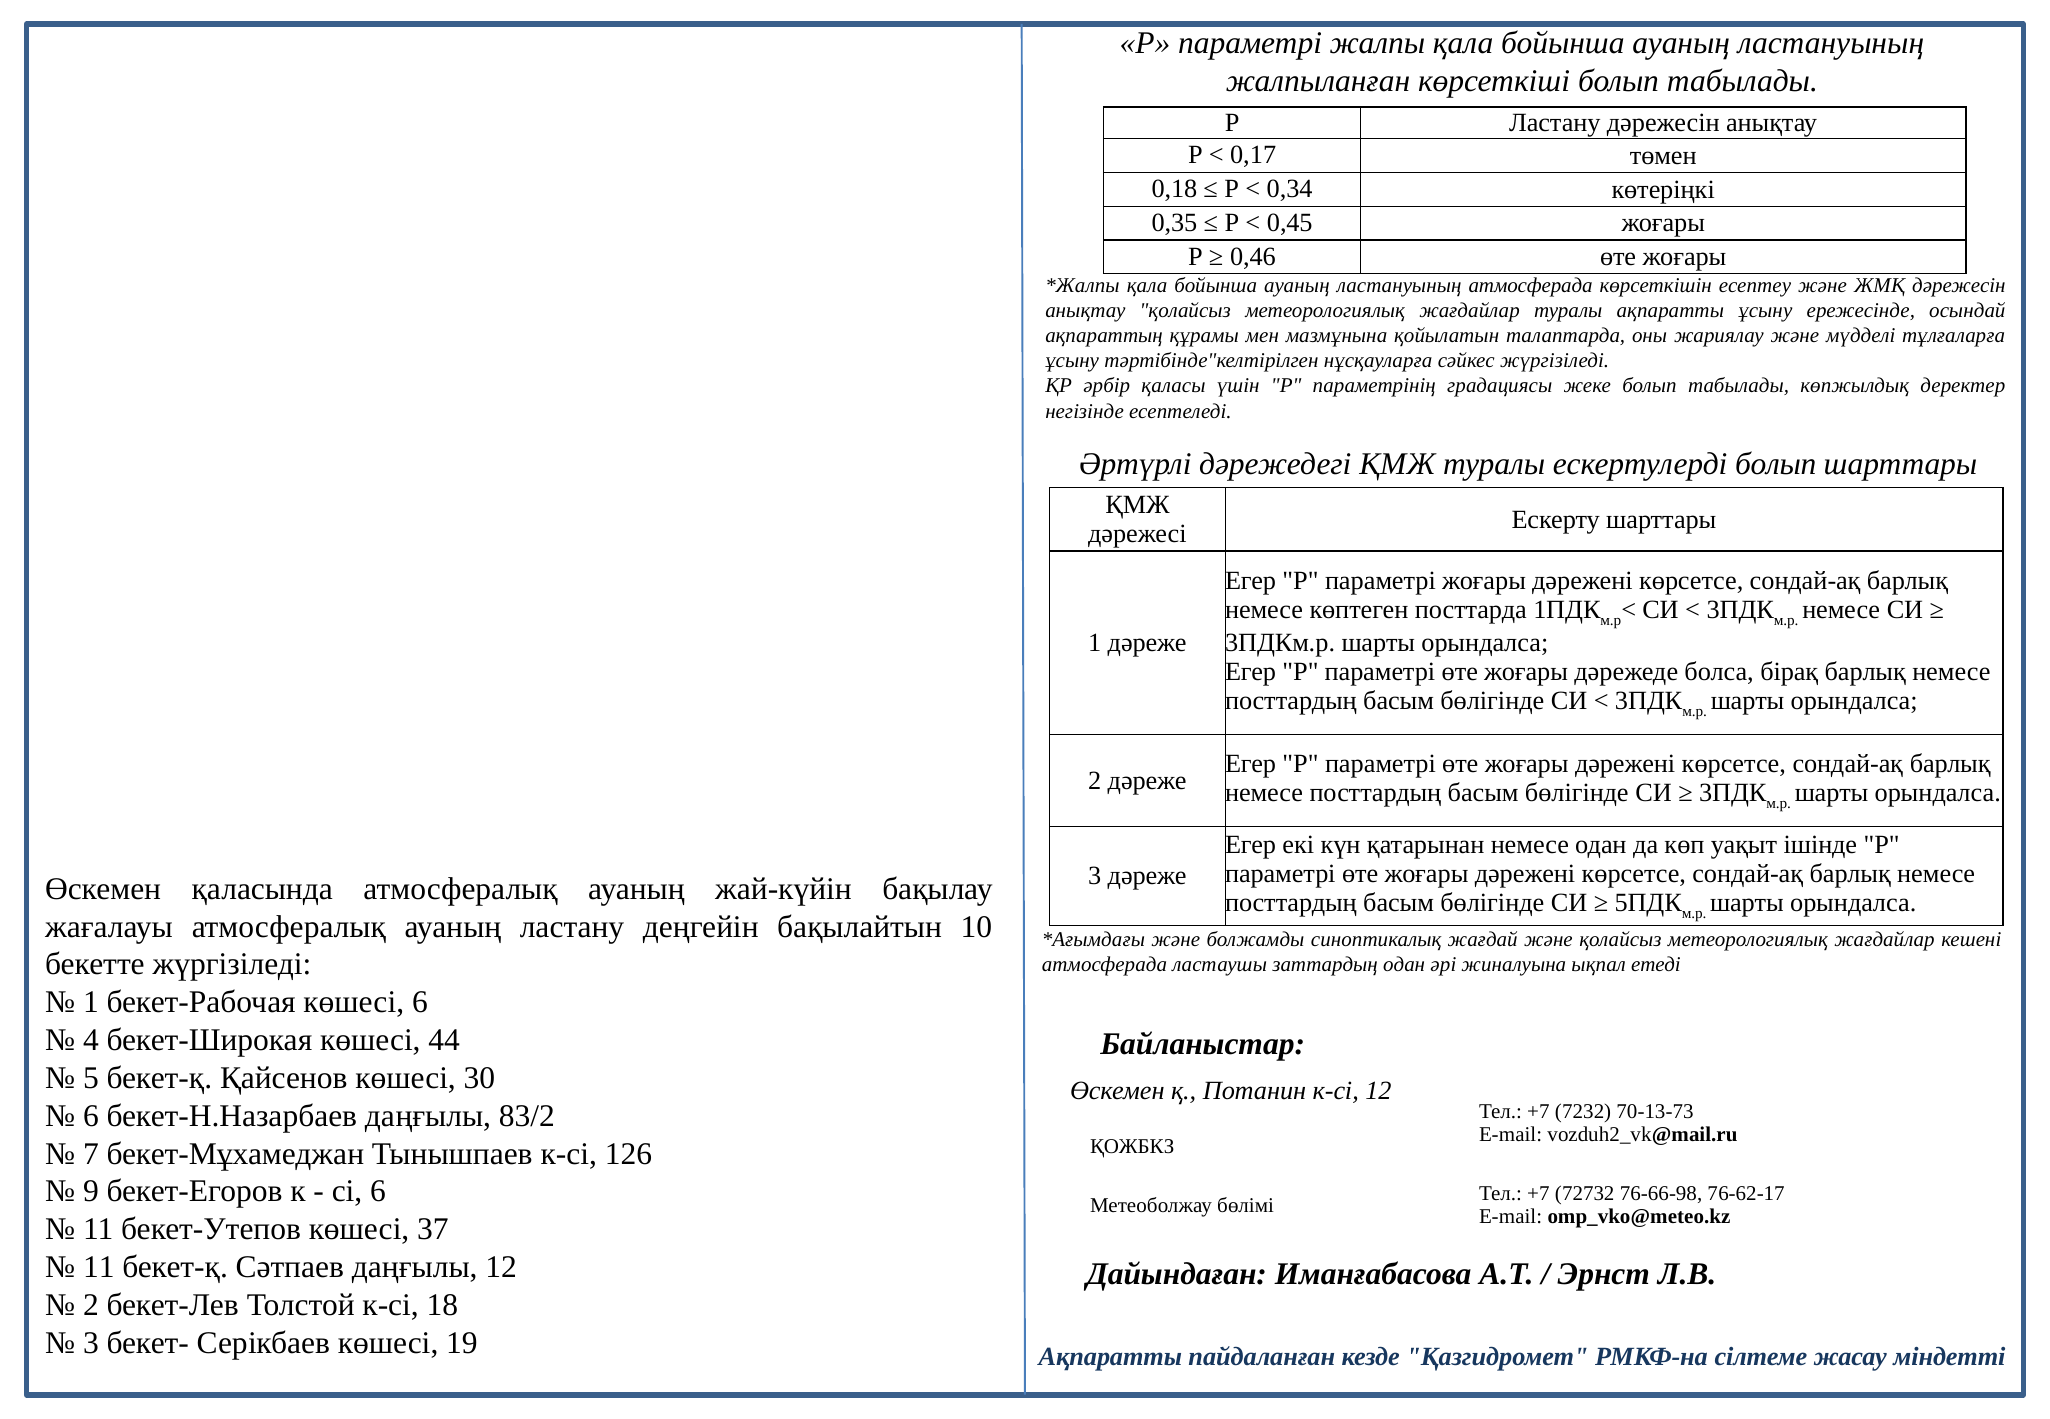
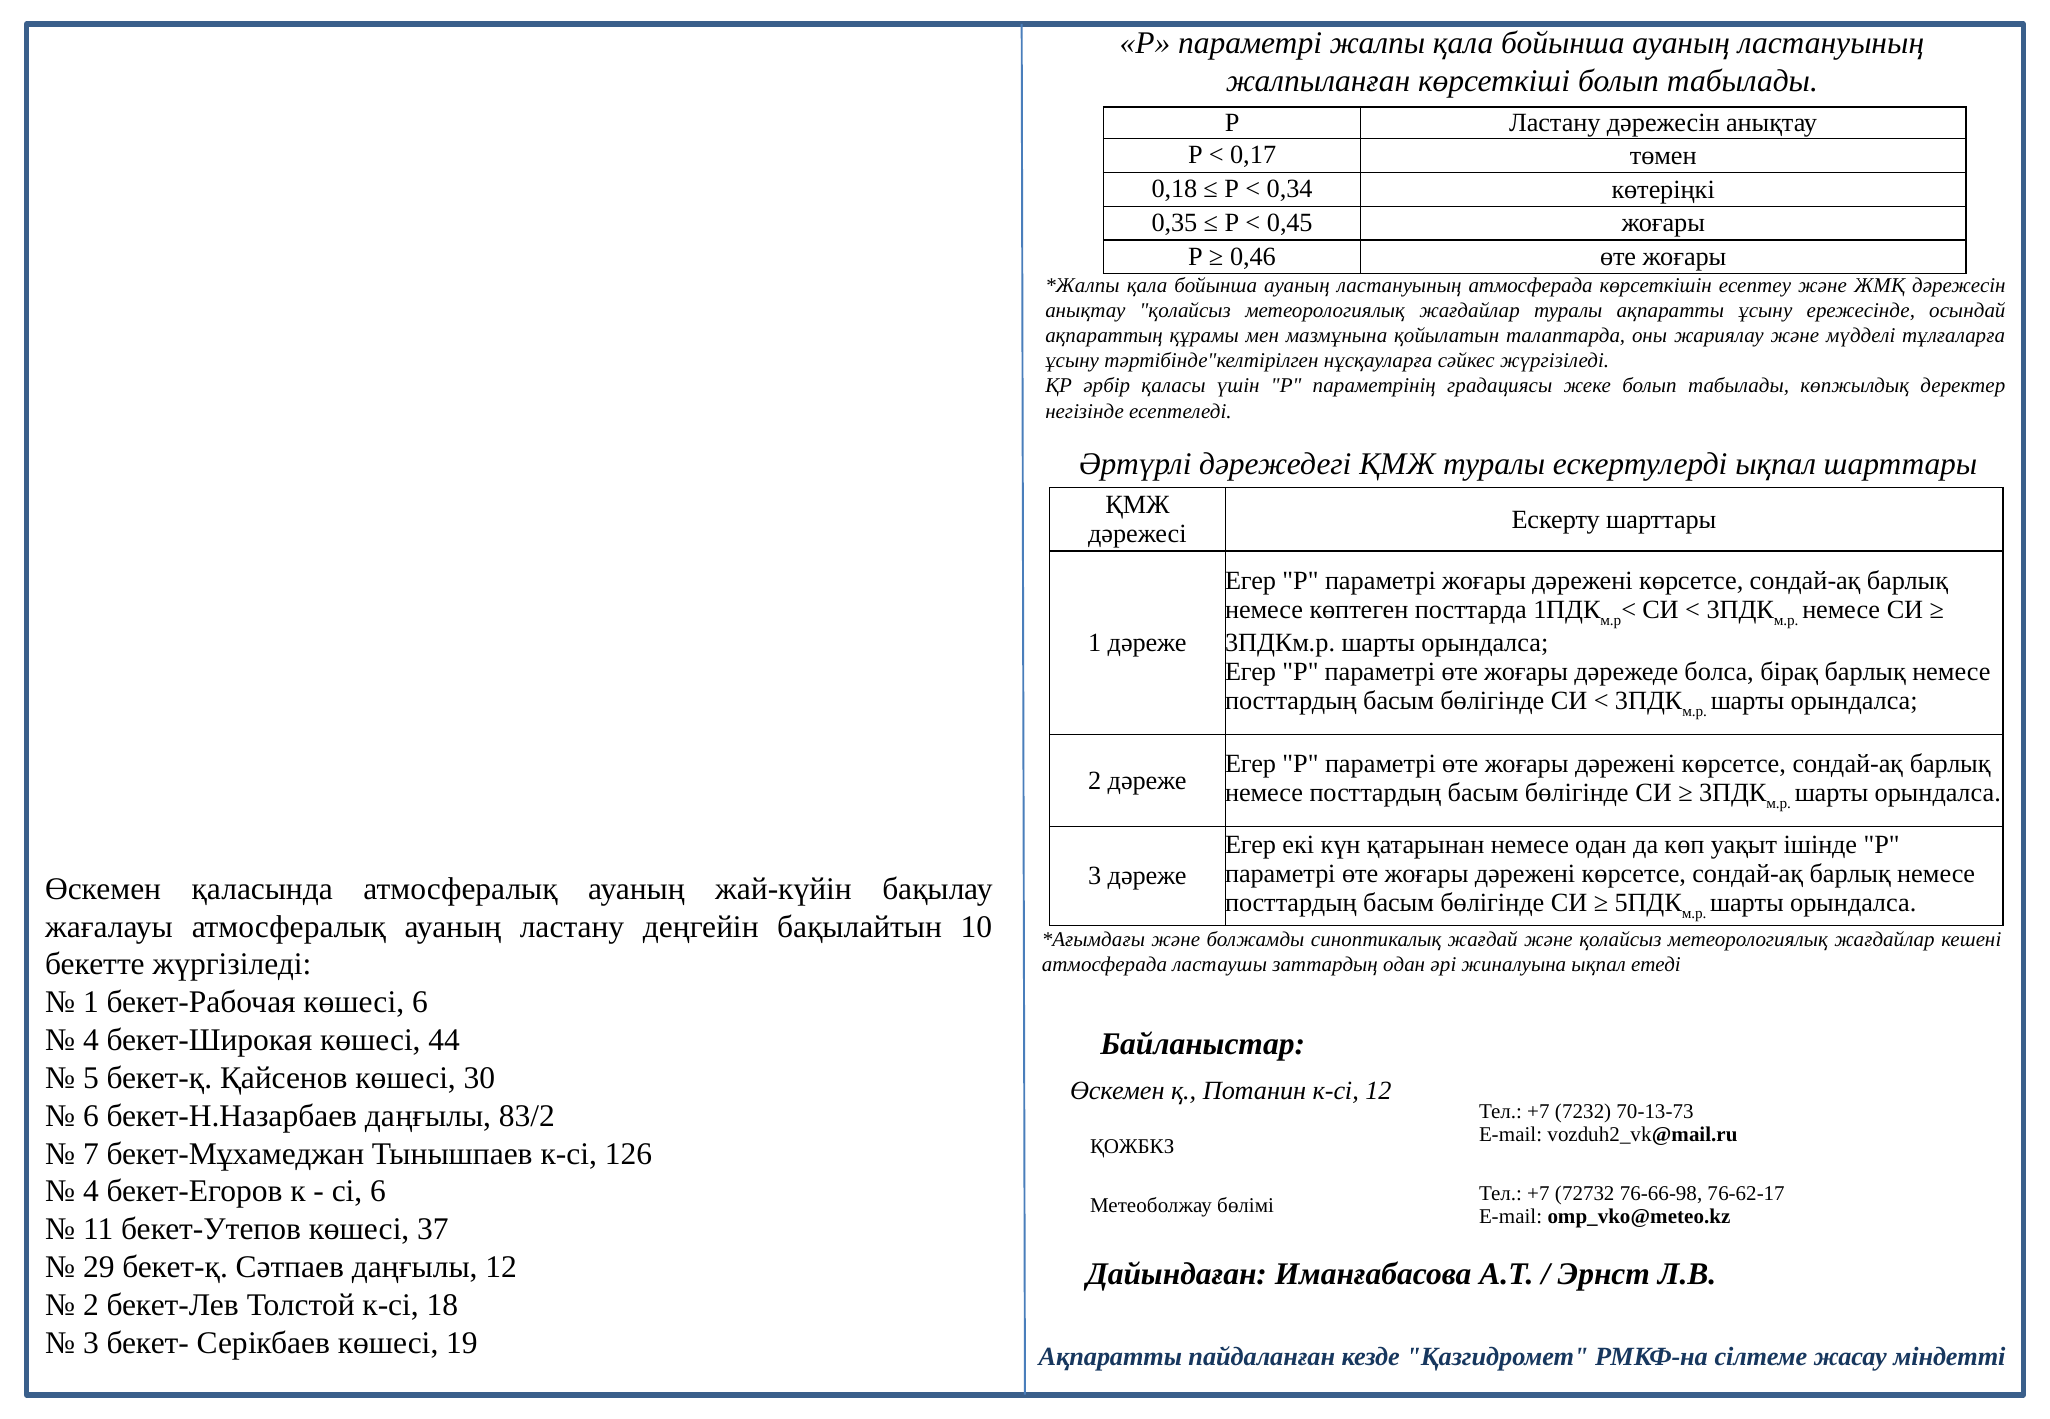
ескертулерді болып: болып -> ықпал
9 at (91, 1192): 9 -> 4
11 at (99, 1267): 11 -> 29
